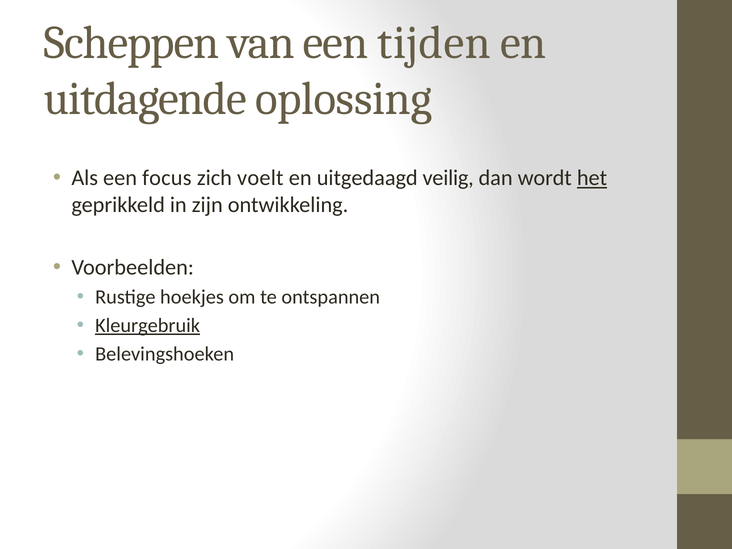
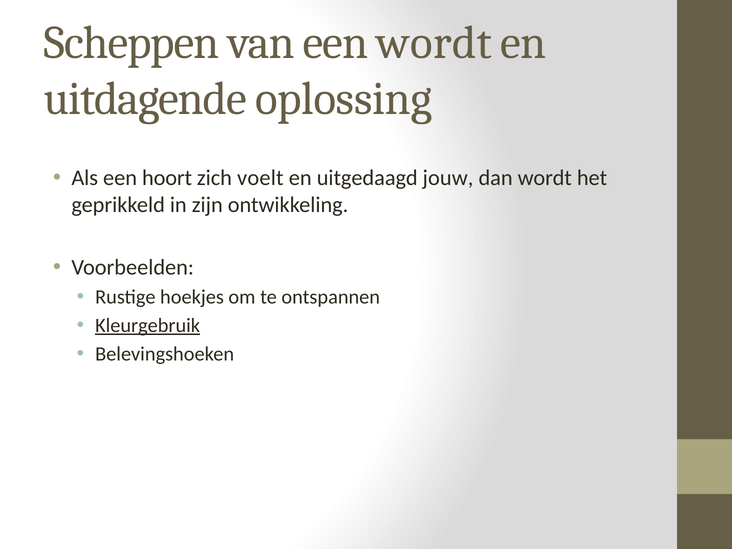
een tijden: tijden -> wordt
focus: focus -> hoort
veilig: veilig -> jouw
het underline: present -> none
